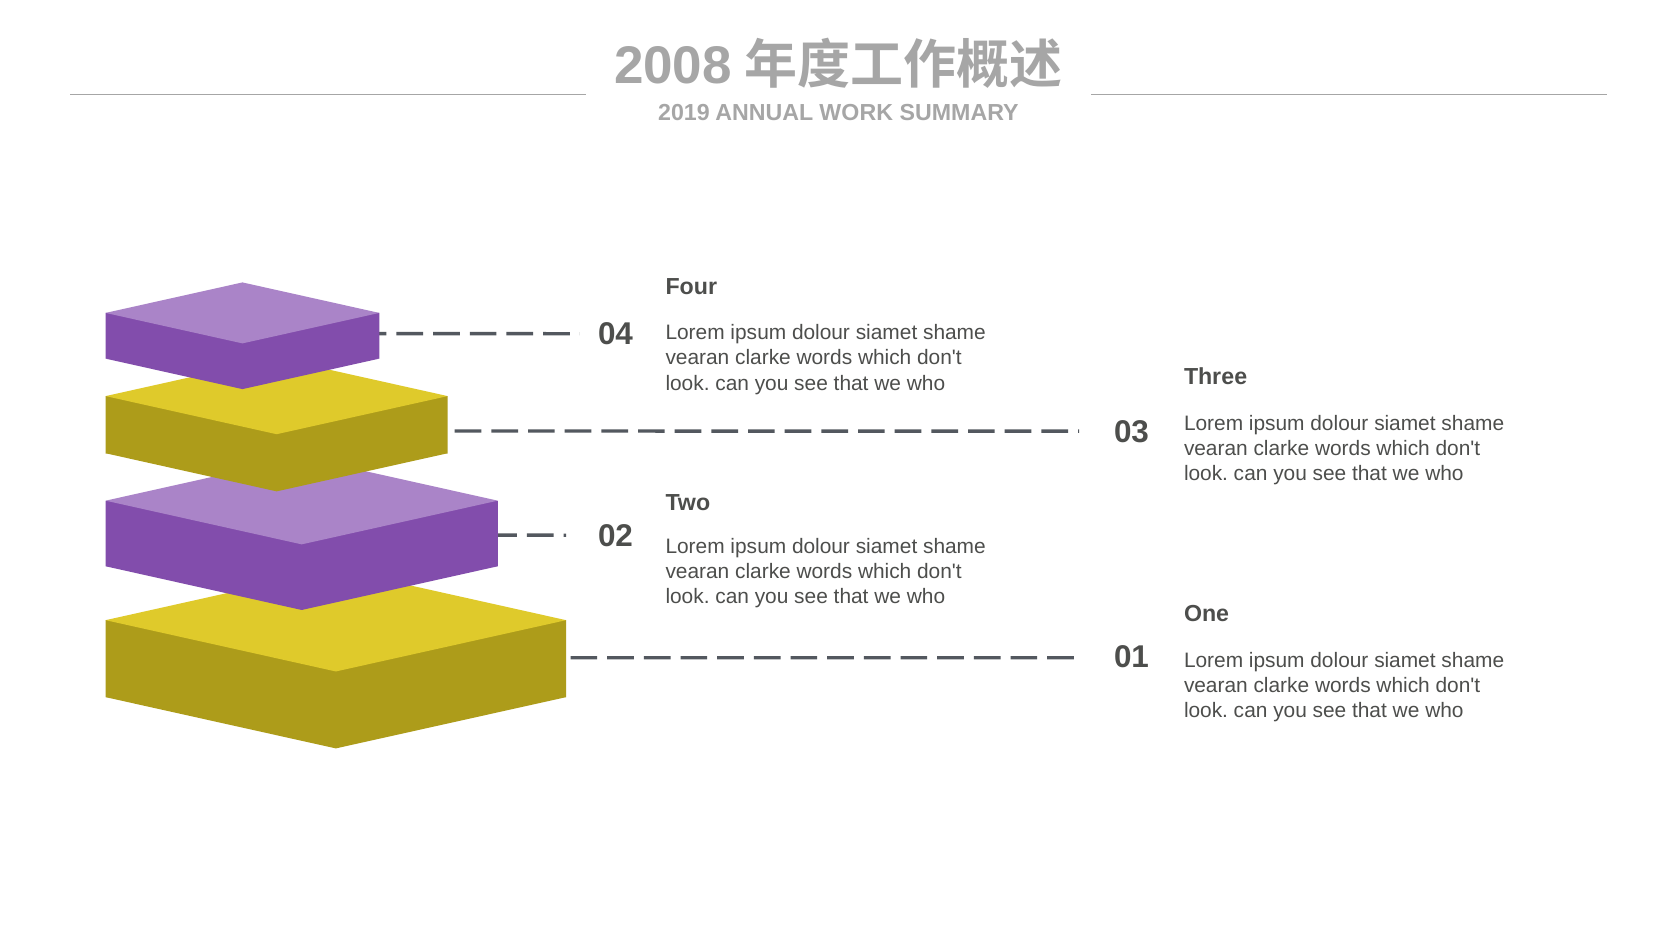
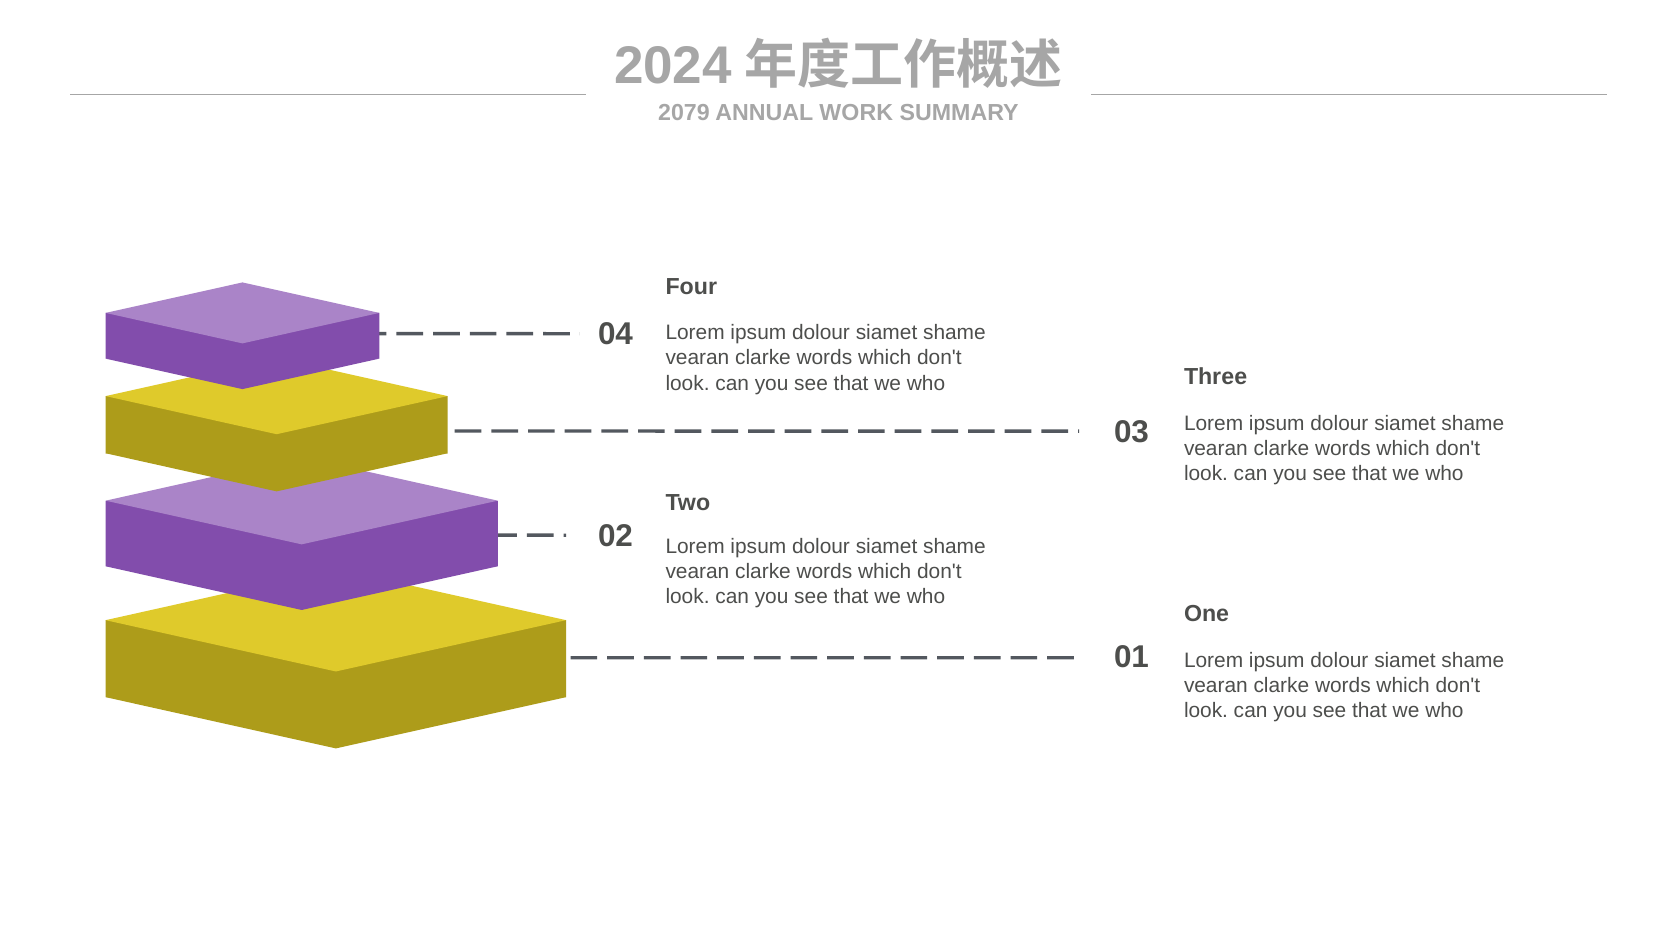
2008: 2008 -> 2024
2019: 2019 -> 2079
